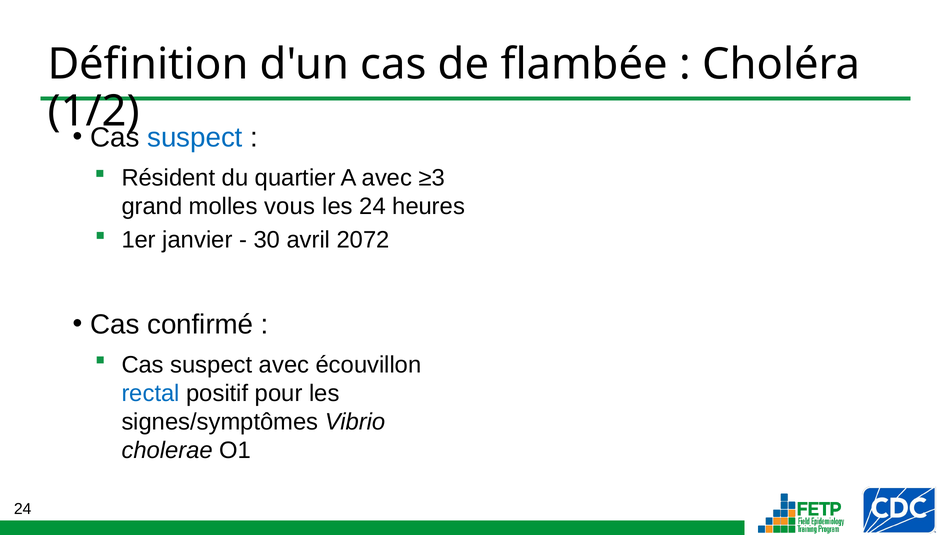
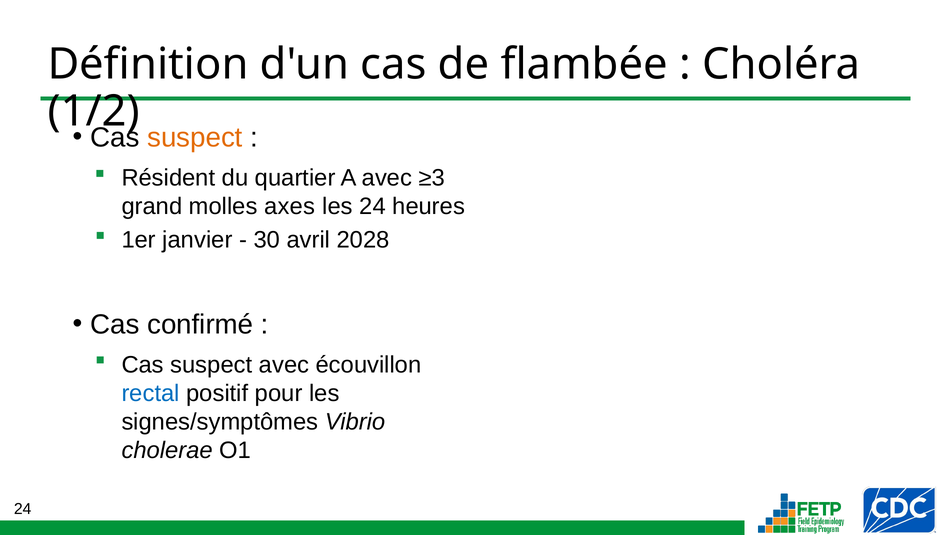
suspect at (195, 138) colour: blue -> orange
vous: vous -> axes
2072: 2072 -> 2028
